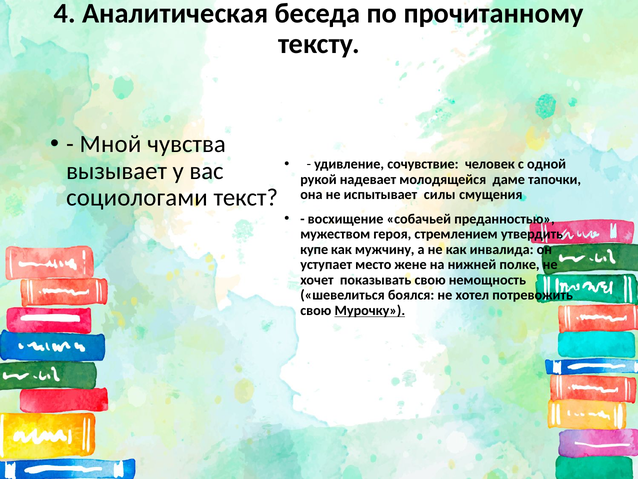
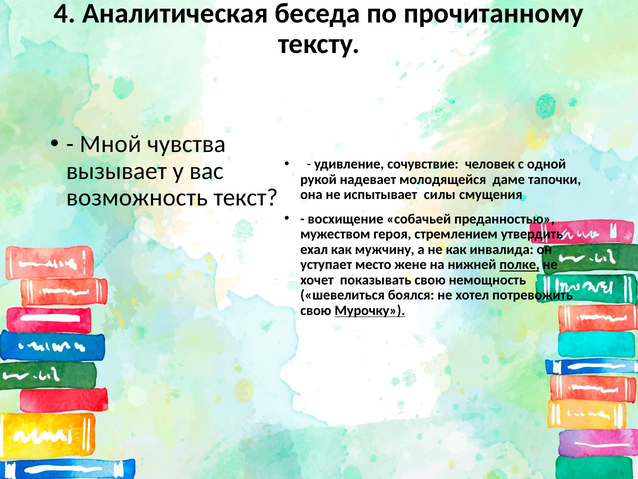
социологами: социологами -> возможность
купе: купе -> ехал
полке underline: none -> present
